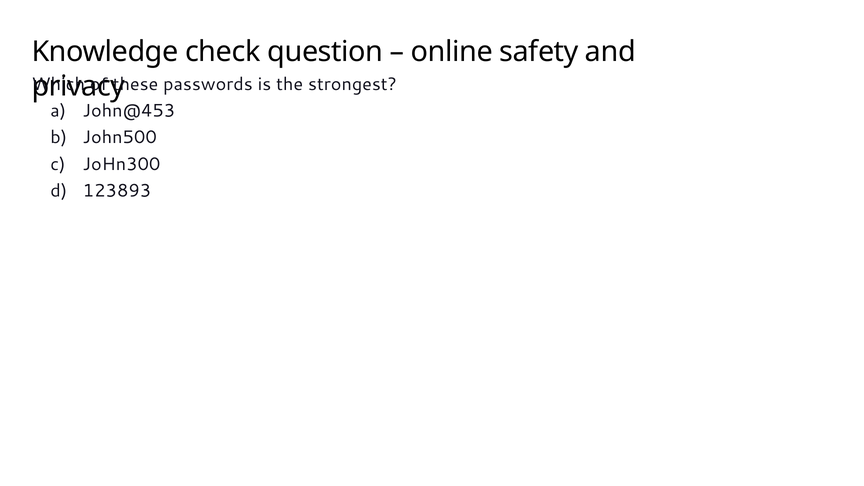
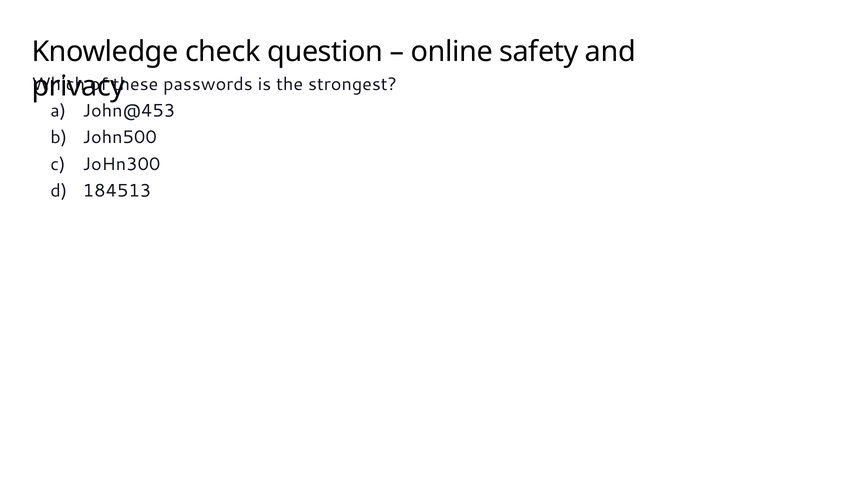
123893: 123893 -> 184513
